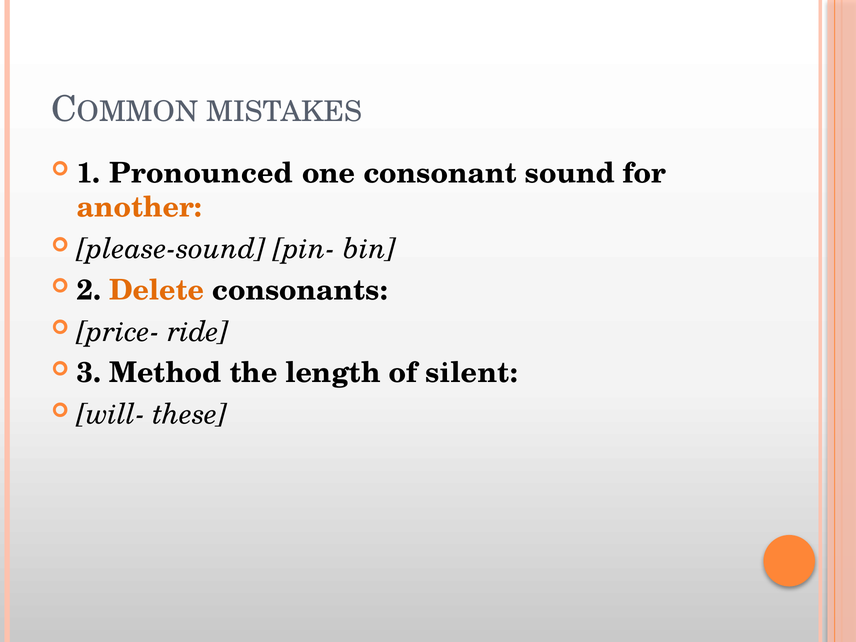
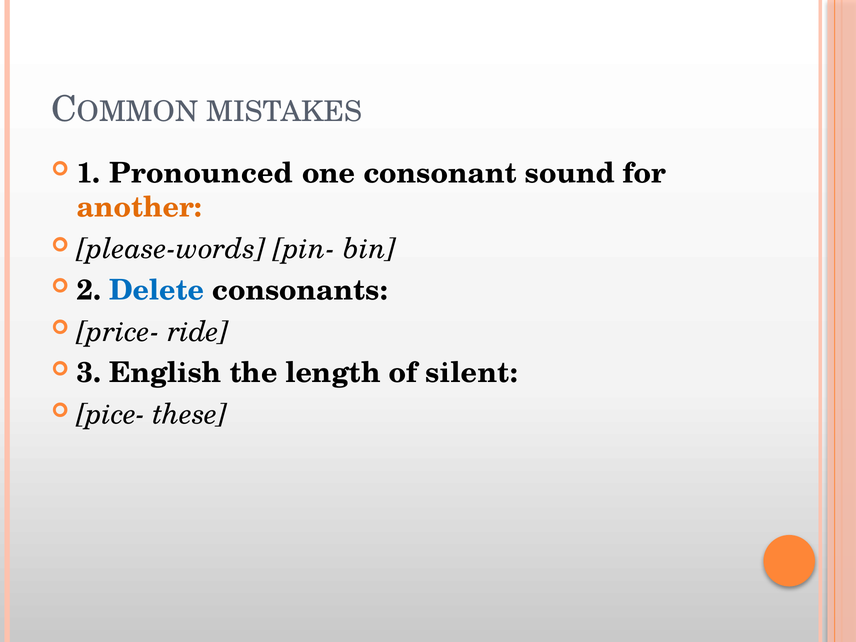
please-sound: please-sound -> please-words
Delete colour: orange -> blue
Method: Method -> English
will-: will- -> pice-
